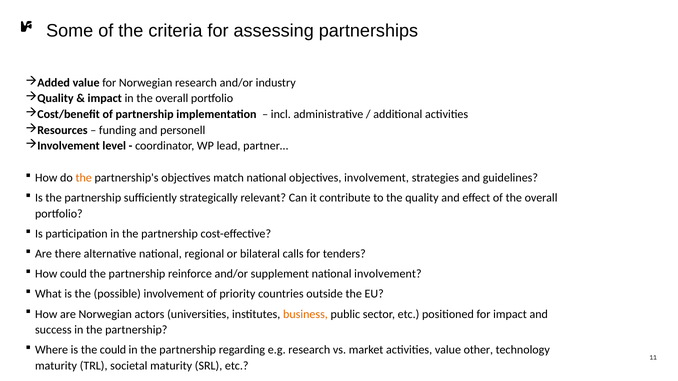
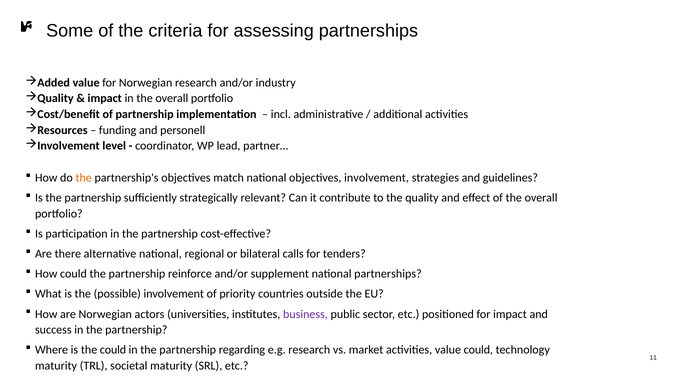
national involvement: involvement -> partnerships
business colour: orange -> purple
value other: other -> could
